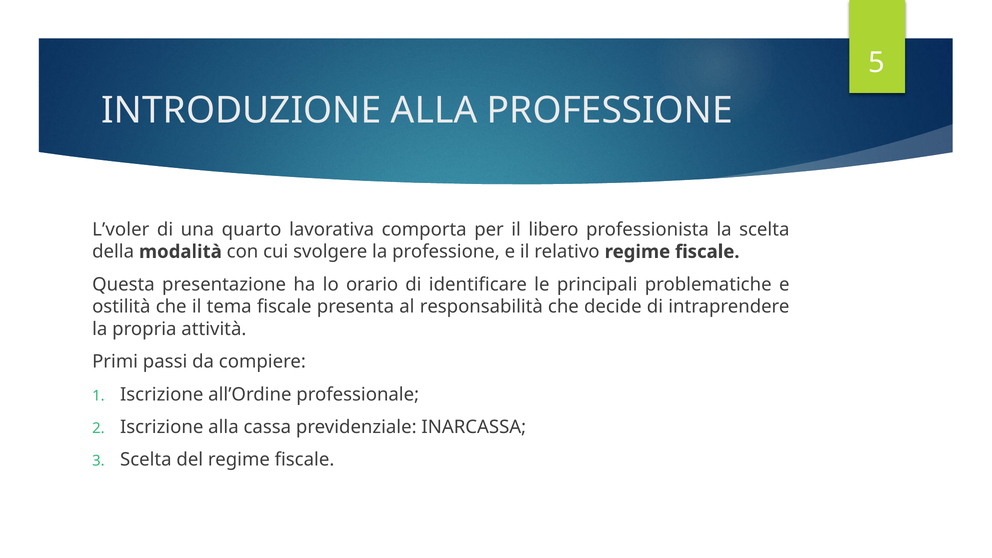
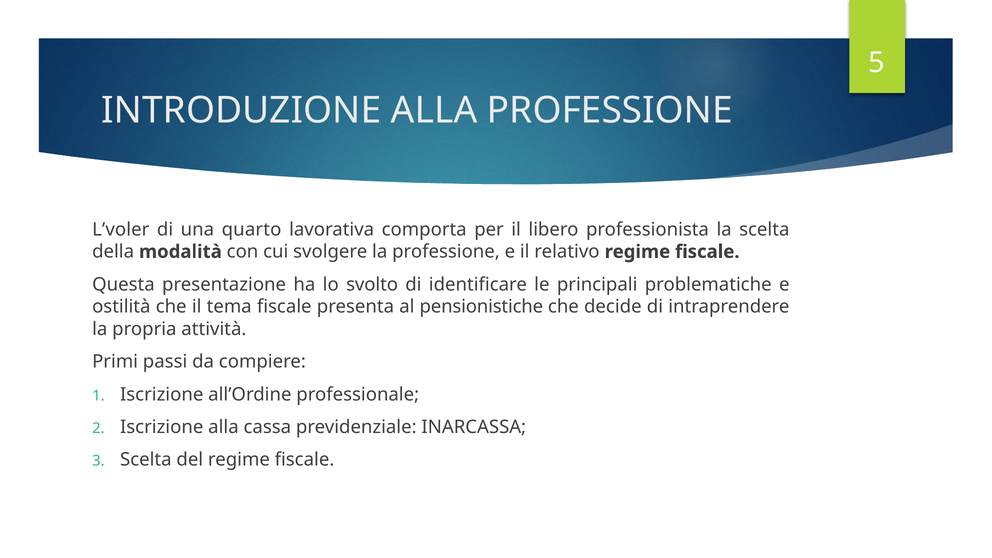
orario: orario -> svolto
responsabilità: responsabilità -> pensionistiche
